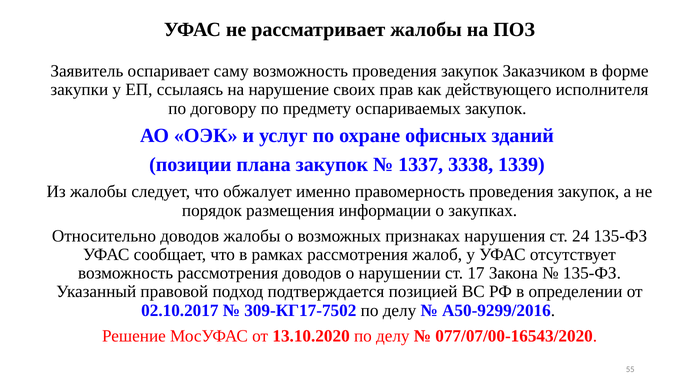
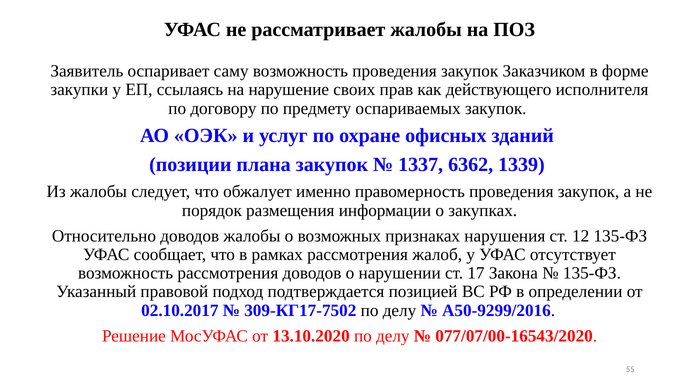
3338: 3338 -> 6362
24: 24 -> 12
